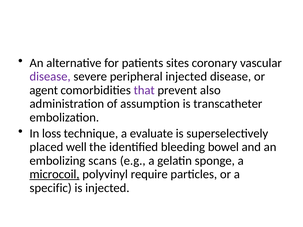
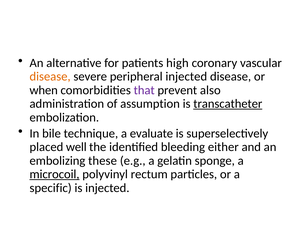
sites: sites -> high
disease at (50, 77) colour: purple -> orange
agent: agent -> when
transcatheter underline: none -> present
loss: loss -> bile
bowel: bowel -> either
scans: scans -> these
require: require -> rectum
